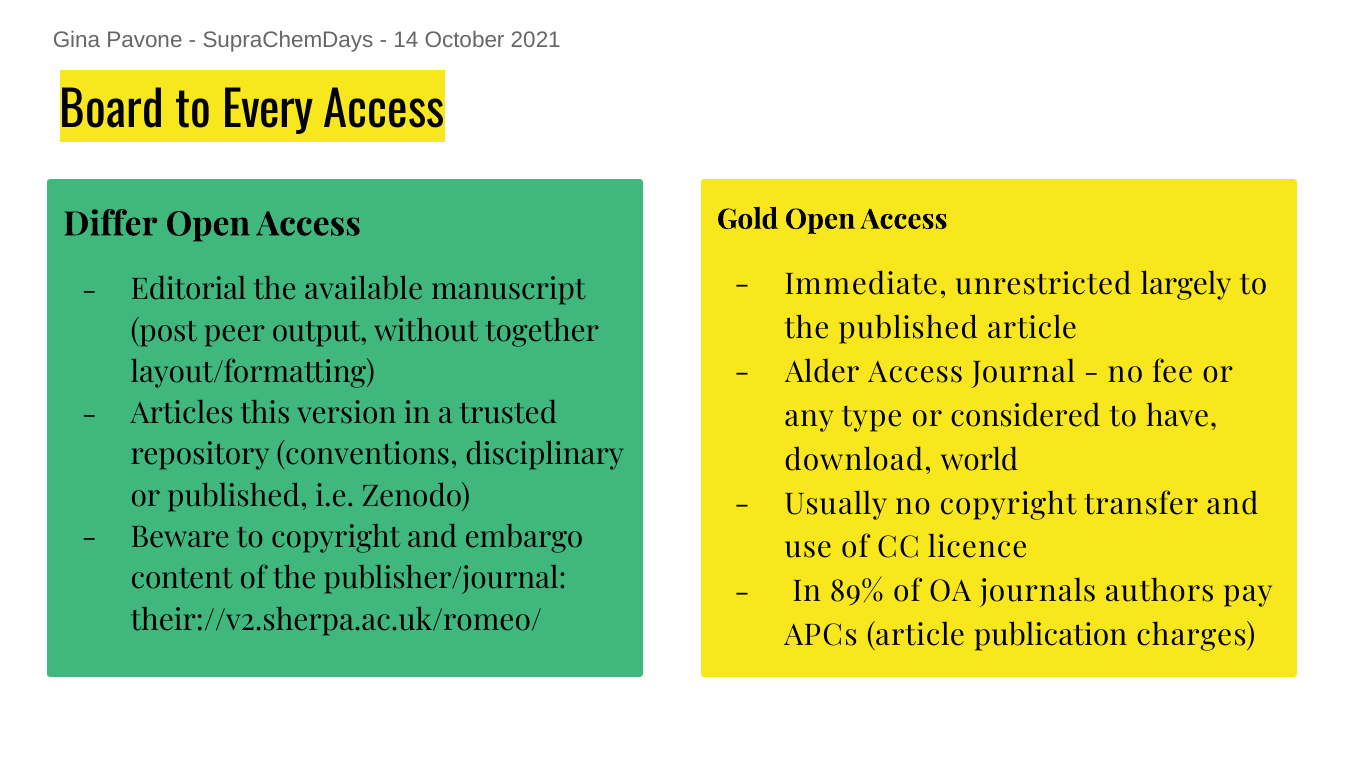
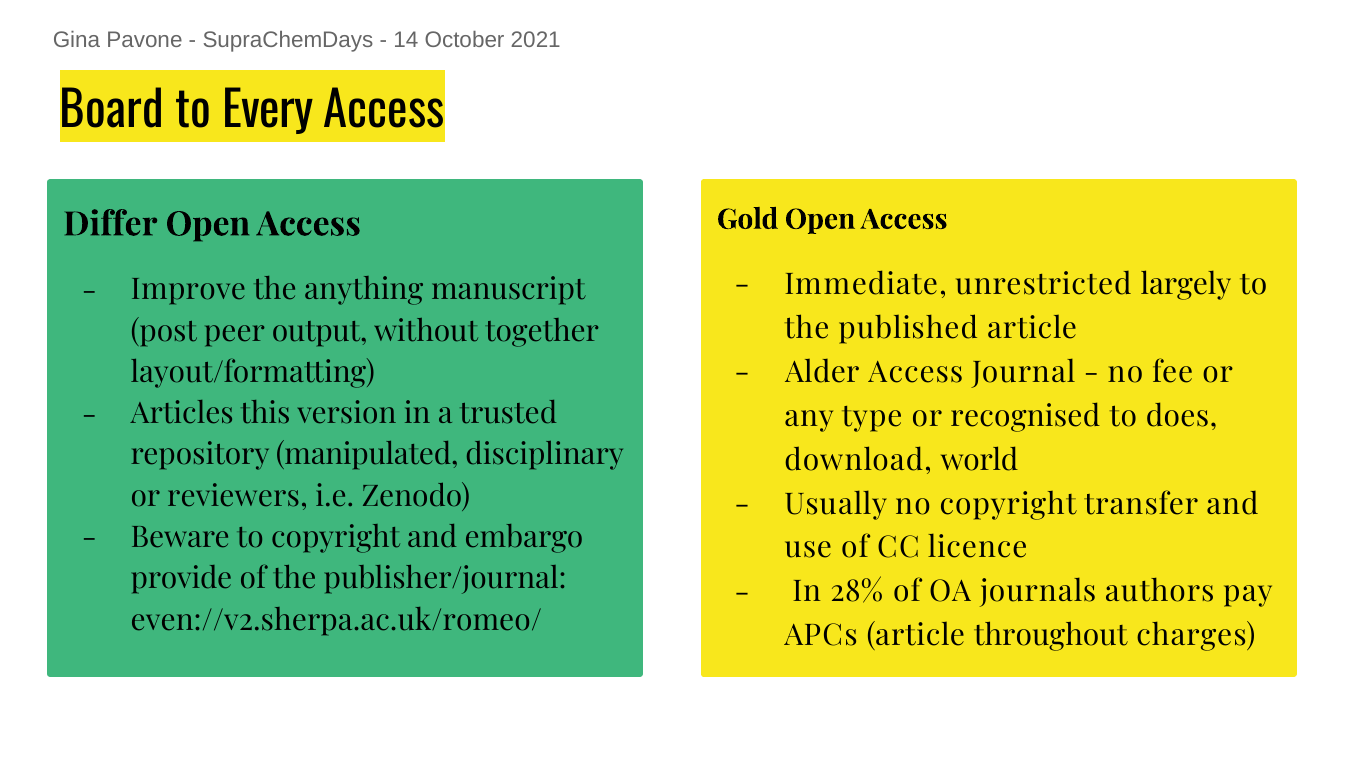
Editorial: Editorial -> Improve
available: available -> anything
considered: considered -> recognised
have: have -> does
conventions: conventions -> manipulated
or published: published -> reviewers
content: content -> provide
89%: 89% -> 28%
their://v2.sherpa.ac.uk/romeo/: their://v2.sherpa.ac.uk/romeo/ -> even://v2.sherpa.ac.uk/romeo/
publication: publication -> throughout
